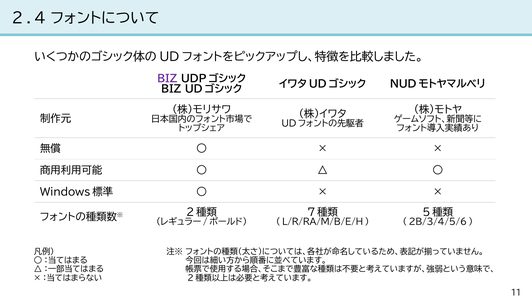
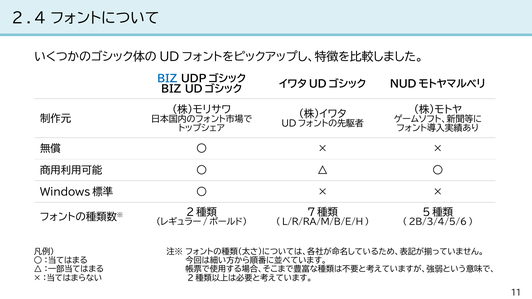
BIZ at (167, 79) colour: purple -> blue
